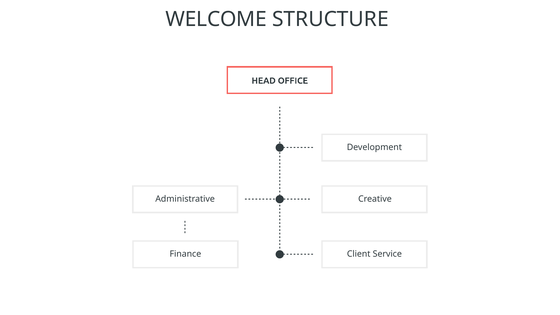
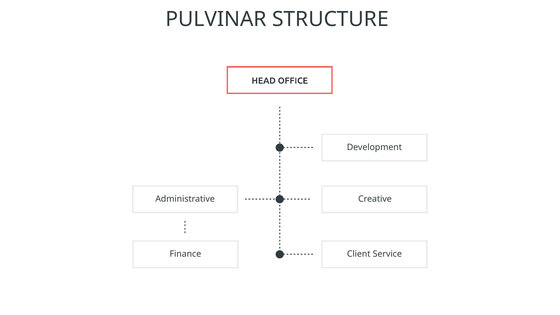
WELCOME: WELCOME -> PULVINAR
